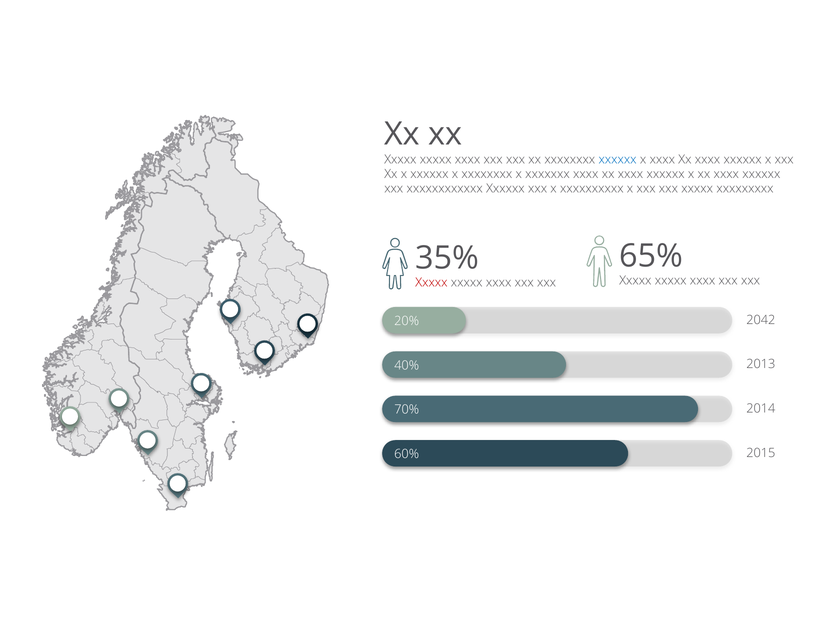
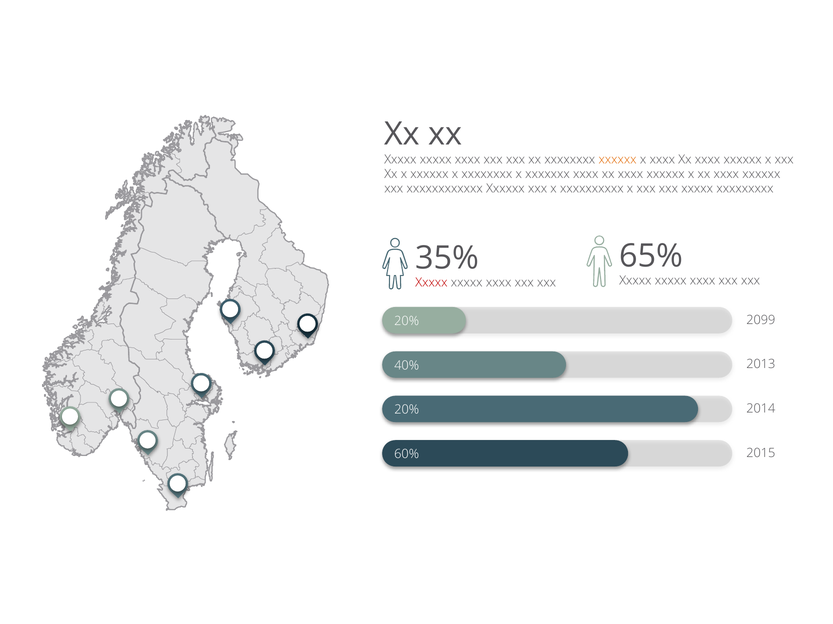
xxxxxx at (618, 160) colour: blue -> orange
2042: 2042 -> 2099
70% at (407, 410): 70% -> 20%
